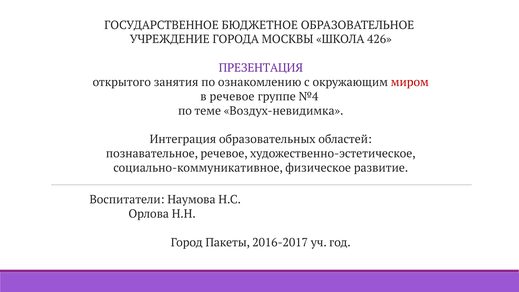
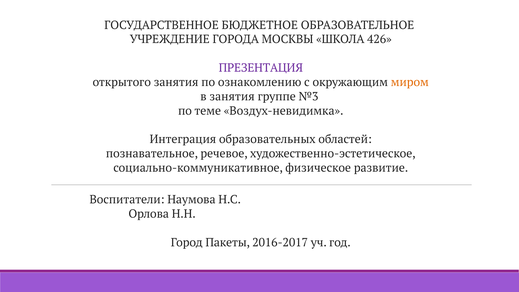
миром colour: red -> orange
в речевое: речевое -> занятия
№4: №4 -> №3
